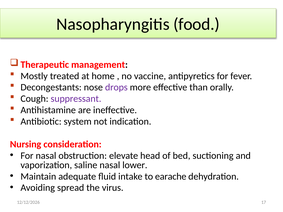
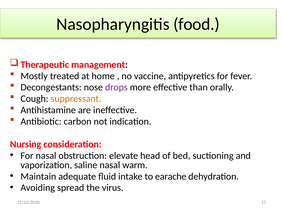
suppressant colour: purple -> orange
system: system -> carbon
lower: lower -> warm
